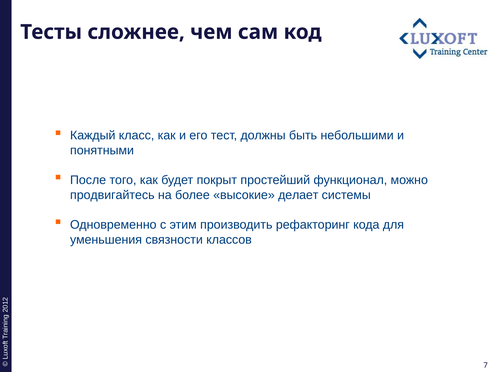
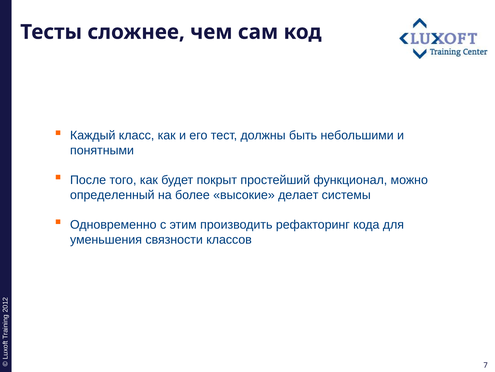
продвигайтесь: продвигайтесь -> определенный
